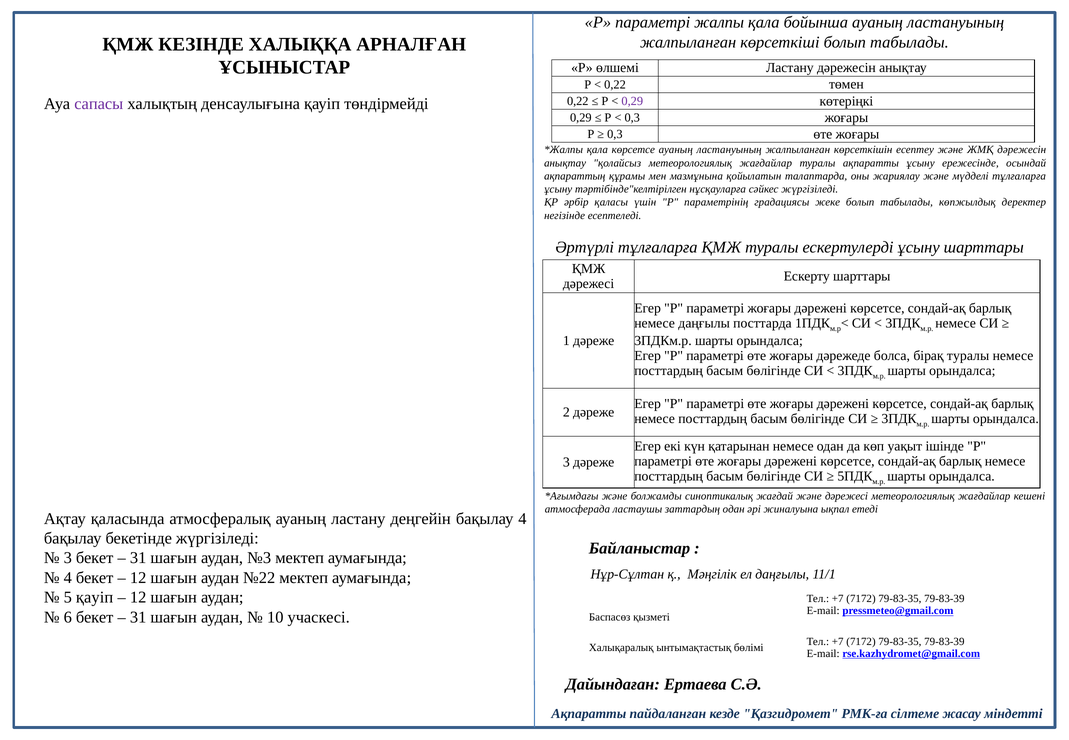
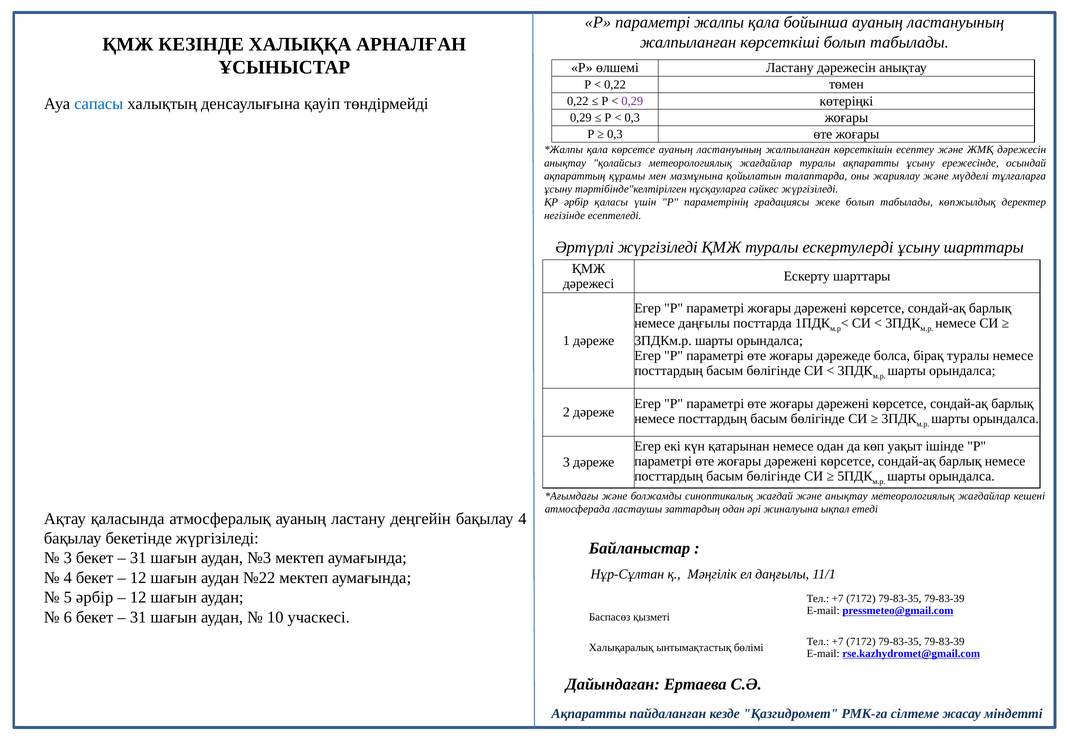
сапасы colour: purple -> blue
Әртүрлі тұлғаларға: тұлғаларға -> жүргізіледі
және дәрежесі: дәрежесі -> анықтау
5 қауіп: қауіп -> әрбір
